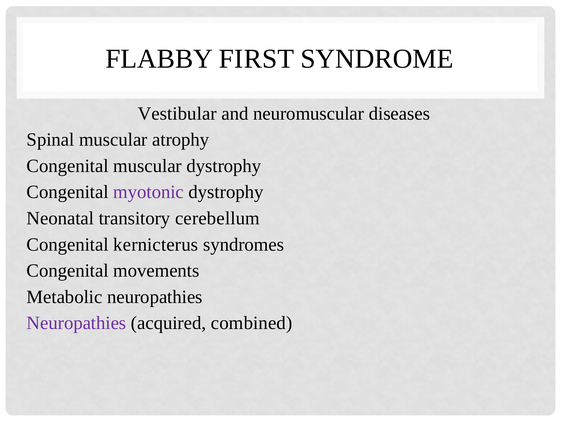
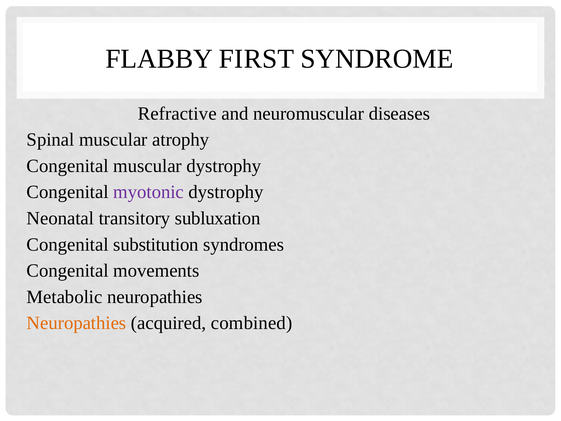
Vestibular: Vestibular -> Refractive
cerebellum: cerebellum -> subluxation
kernicterus: kernicterus -> substitution
Neuropathies at (76, 323) colour: purple -> orange
